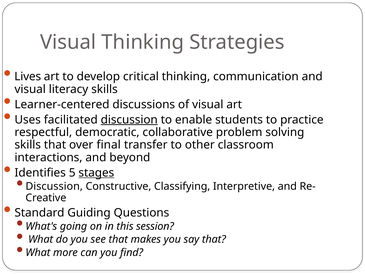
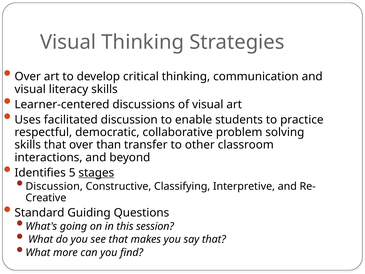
Lives at (28, 77): Lives -> Over
discussion at (129, 120) underline: present -> none
final: final -> than
